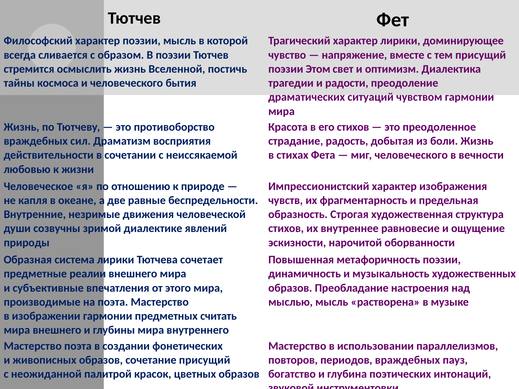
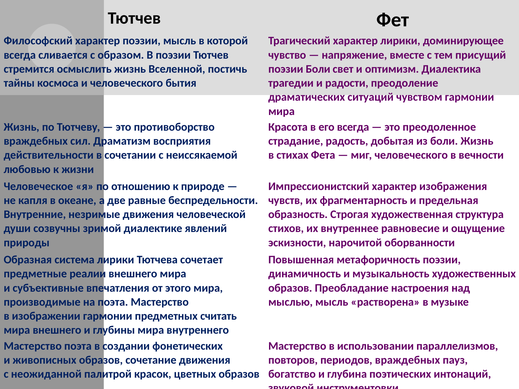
поэзии Этом: Этом -> Боли
его стихов: стихов -> всегда
сочетание присущий: присущий -> движения
